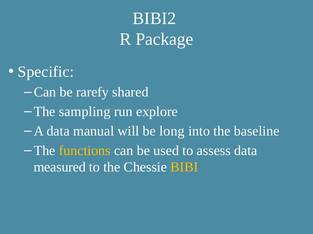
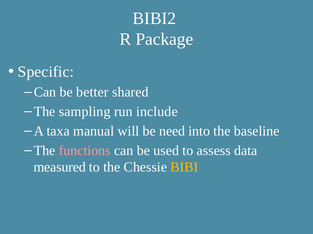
rarefy: rarefy -> better
explore: explore -> include
A data: data -> taxa
long: long -> need
functions colour: yellow -> pink
